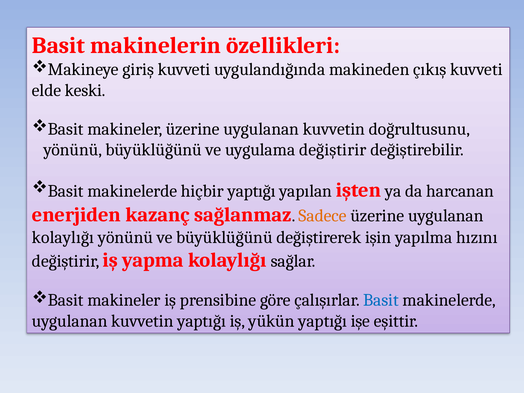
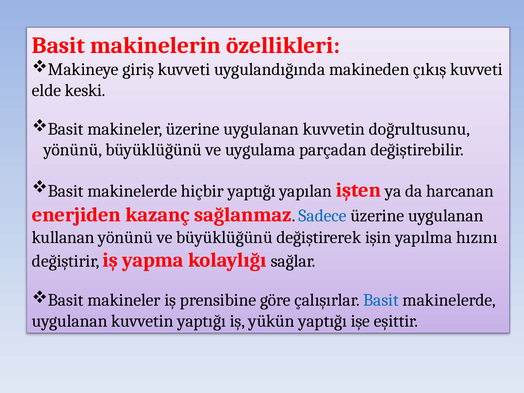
uygulama değiştirir: değiştirir -> parçadan
Sadece colour: orange -> blue
kolaylığı at (63, 237): kolaylığı -> kullanan
